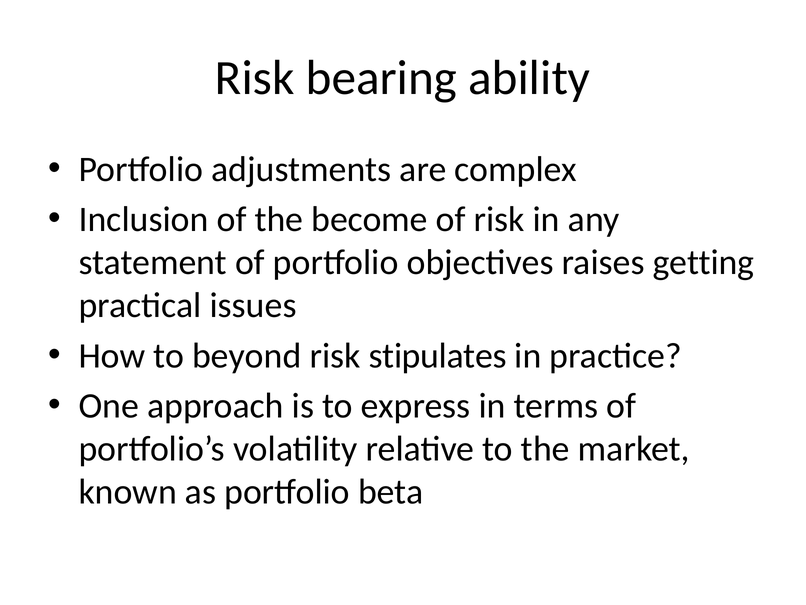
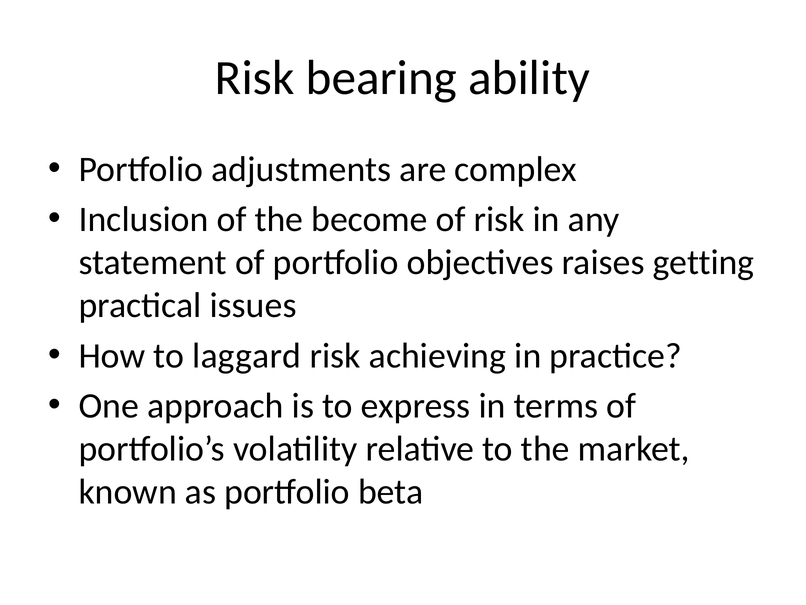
beyond: beyond -> laggard
stipulates: stipulates -> achieving
